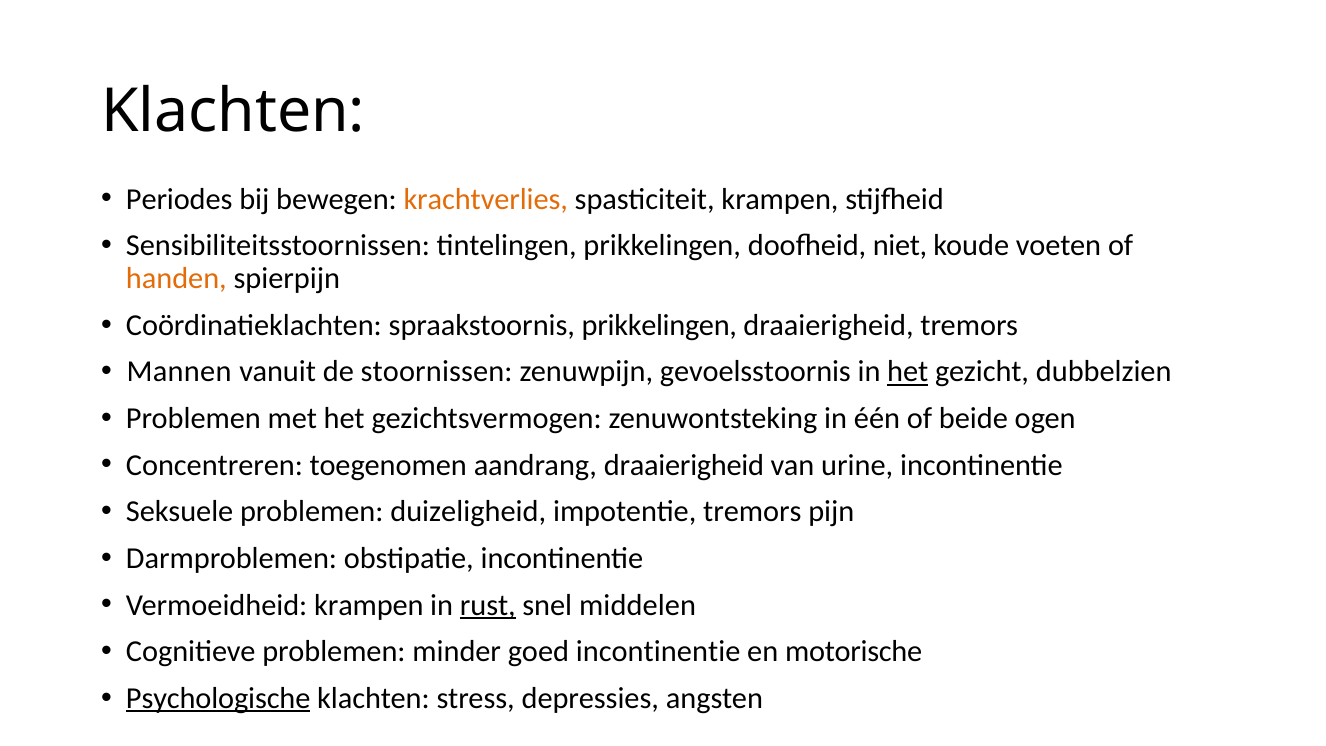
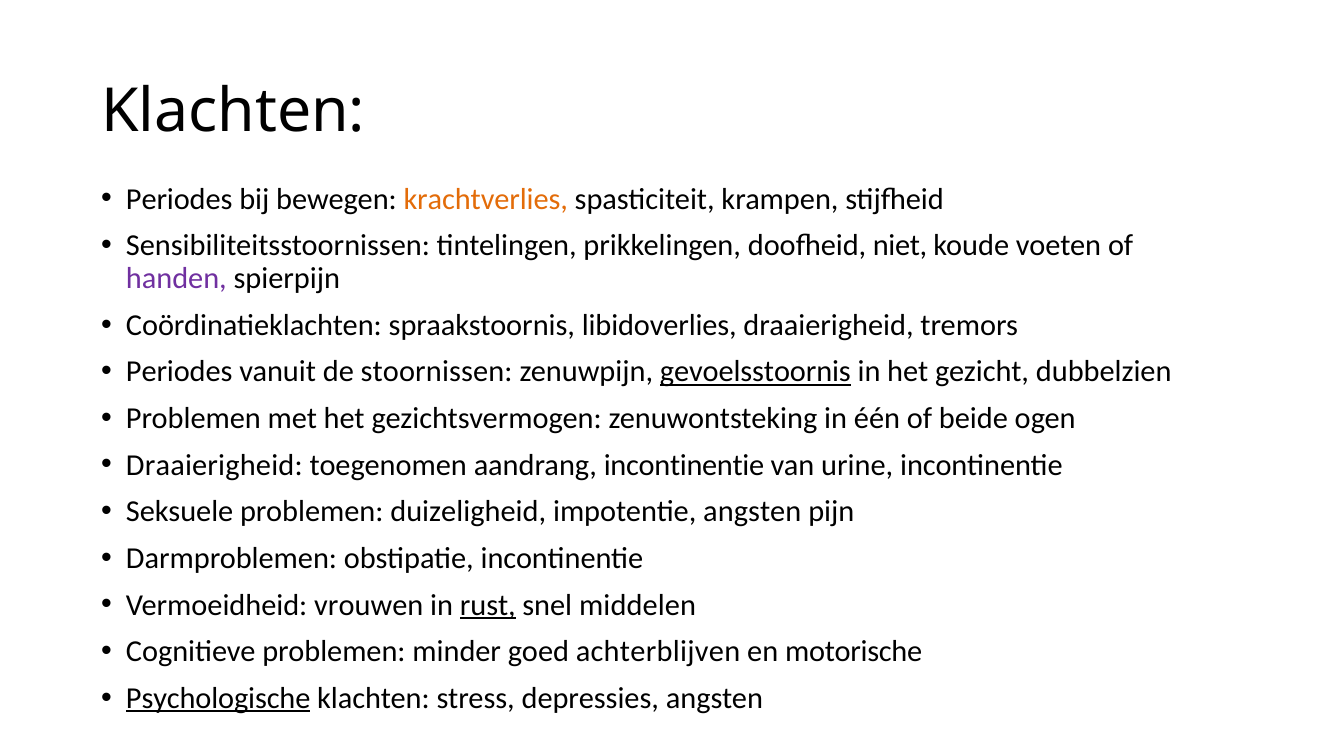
handen colour: orange -> purple
spraakstoornis prikkelingen: prikkelingen -> libidoverlies
Mannen at (179, 372): Mannen -> Periodes
gevoelsstoornis underline: none -> present
het at (908, 372) underline: present -> none
Concentreren at (214, 465): Concentreren -> Draaierigheid
aandrang draaierigheid: draaierigheid -> incontinentie
impotentie tremors: tremors -> angsten
Vermoeidheid krampen: krampen -> vrouwen
goed incontinentie: incontinentie -> achterblijven
